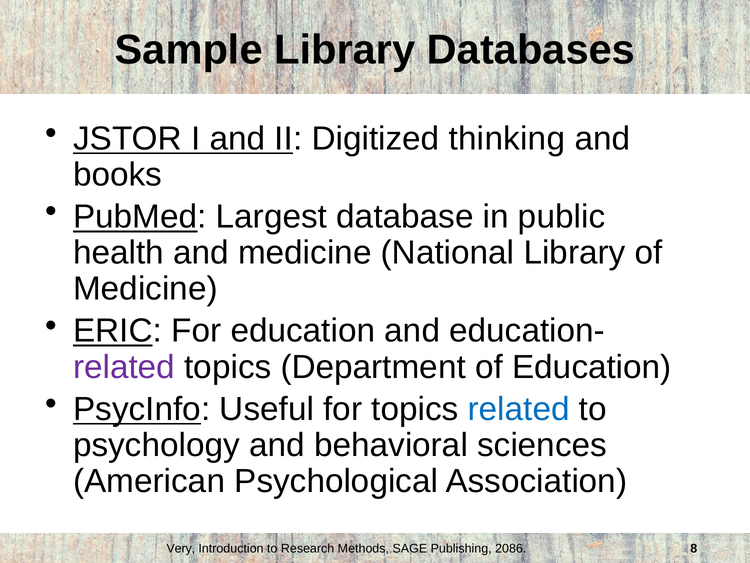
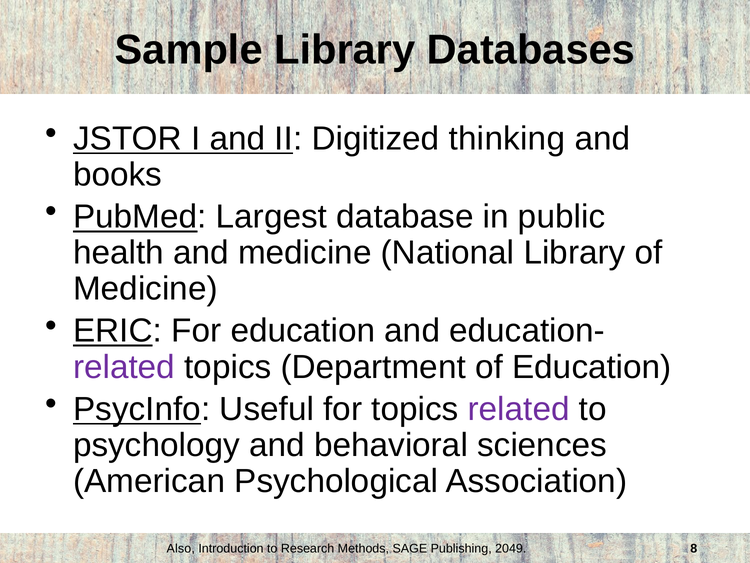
related at (519, 409) colour: blue -> purple
Very: Very -> Also
2086: 2086 -> 2049
